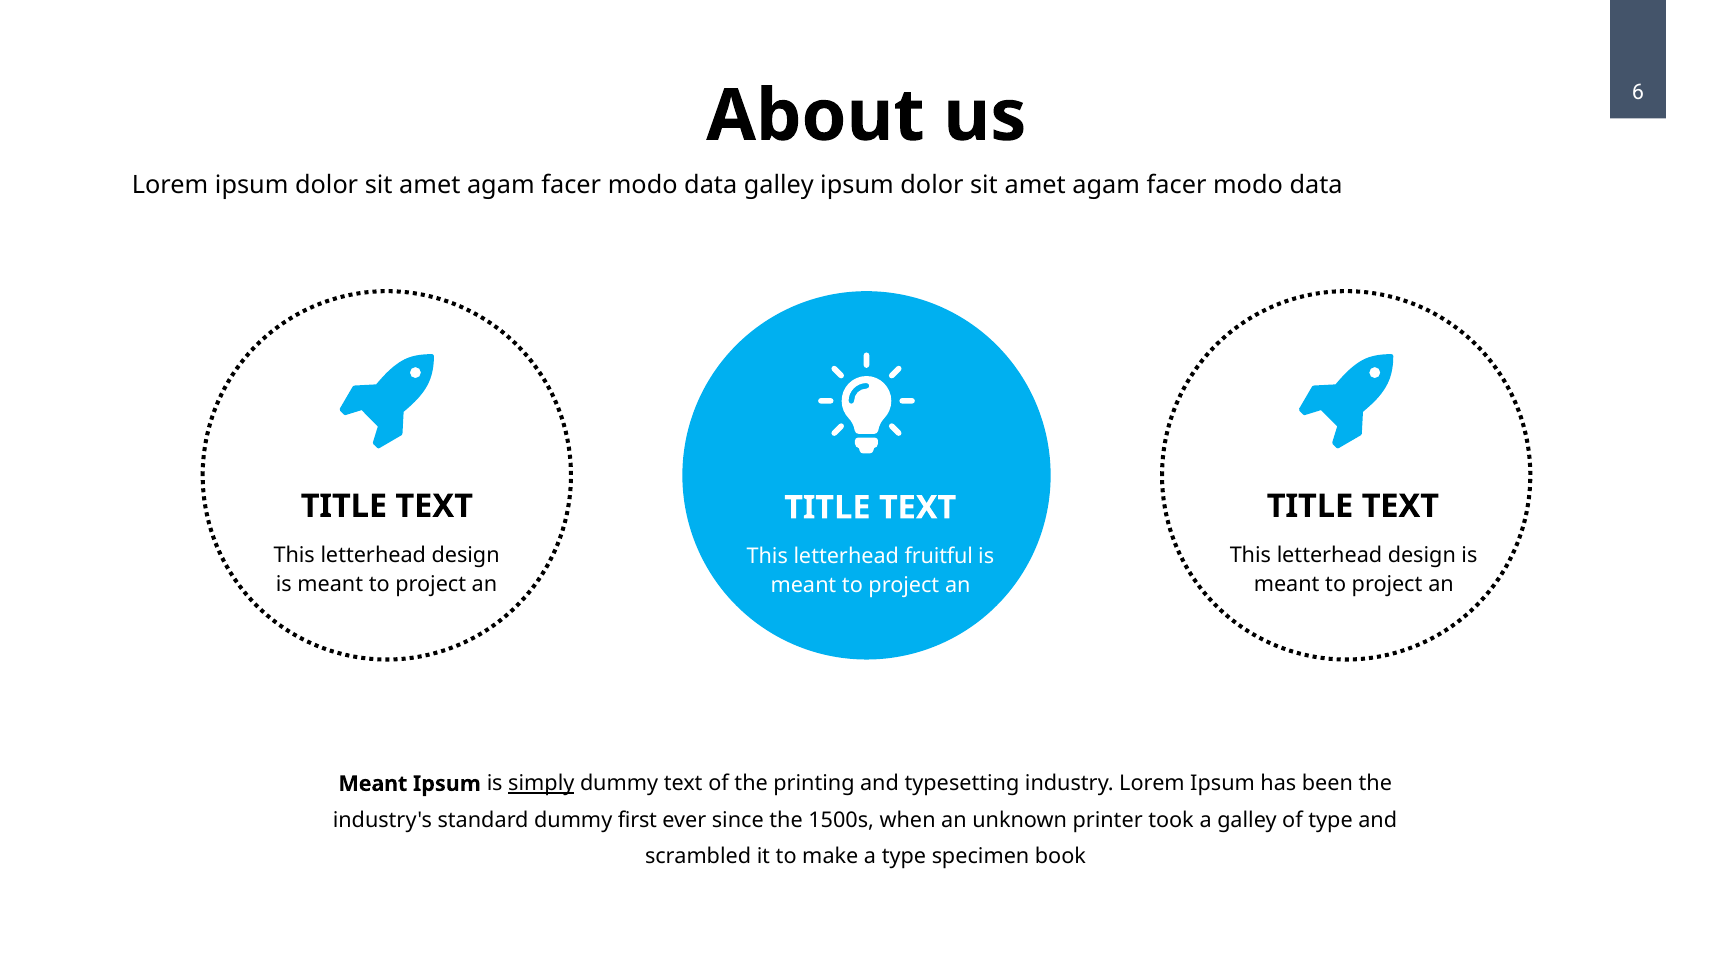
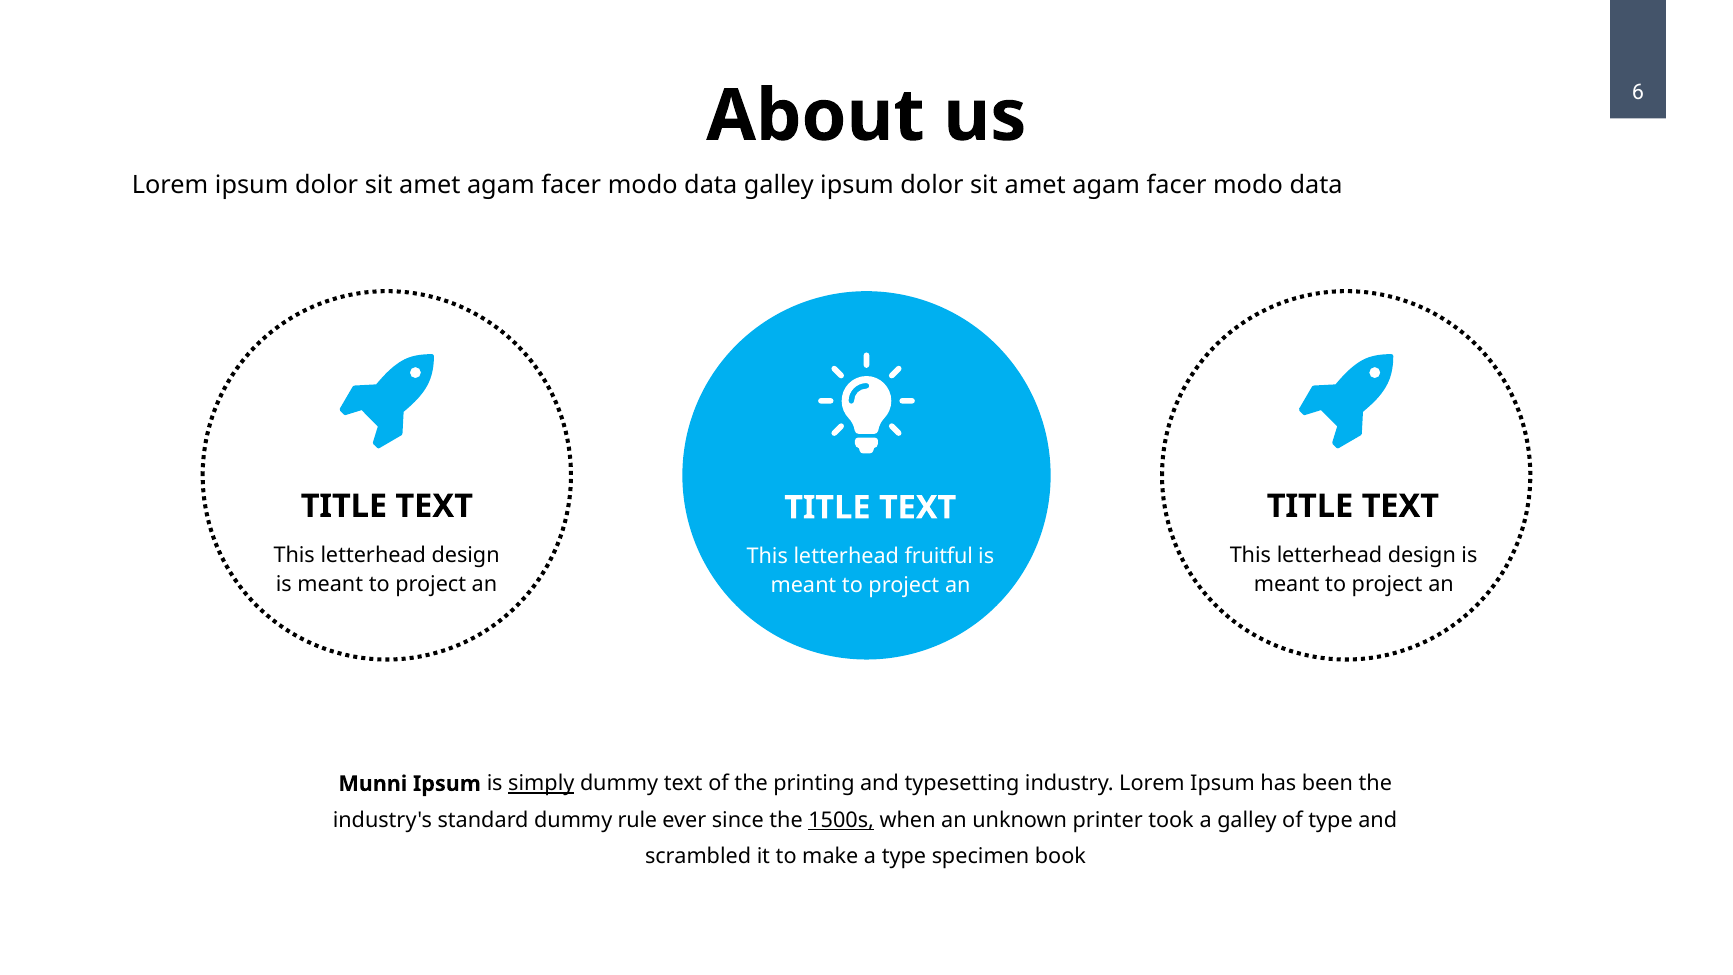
Meant at (373, 784): Meant -> Munni
first: first -> rule
1500s underline: none -> present
